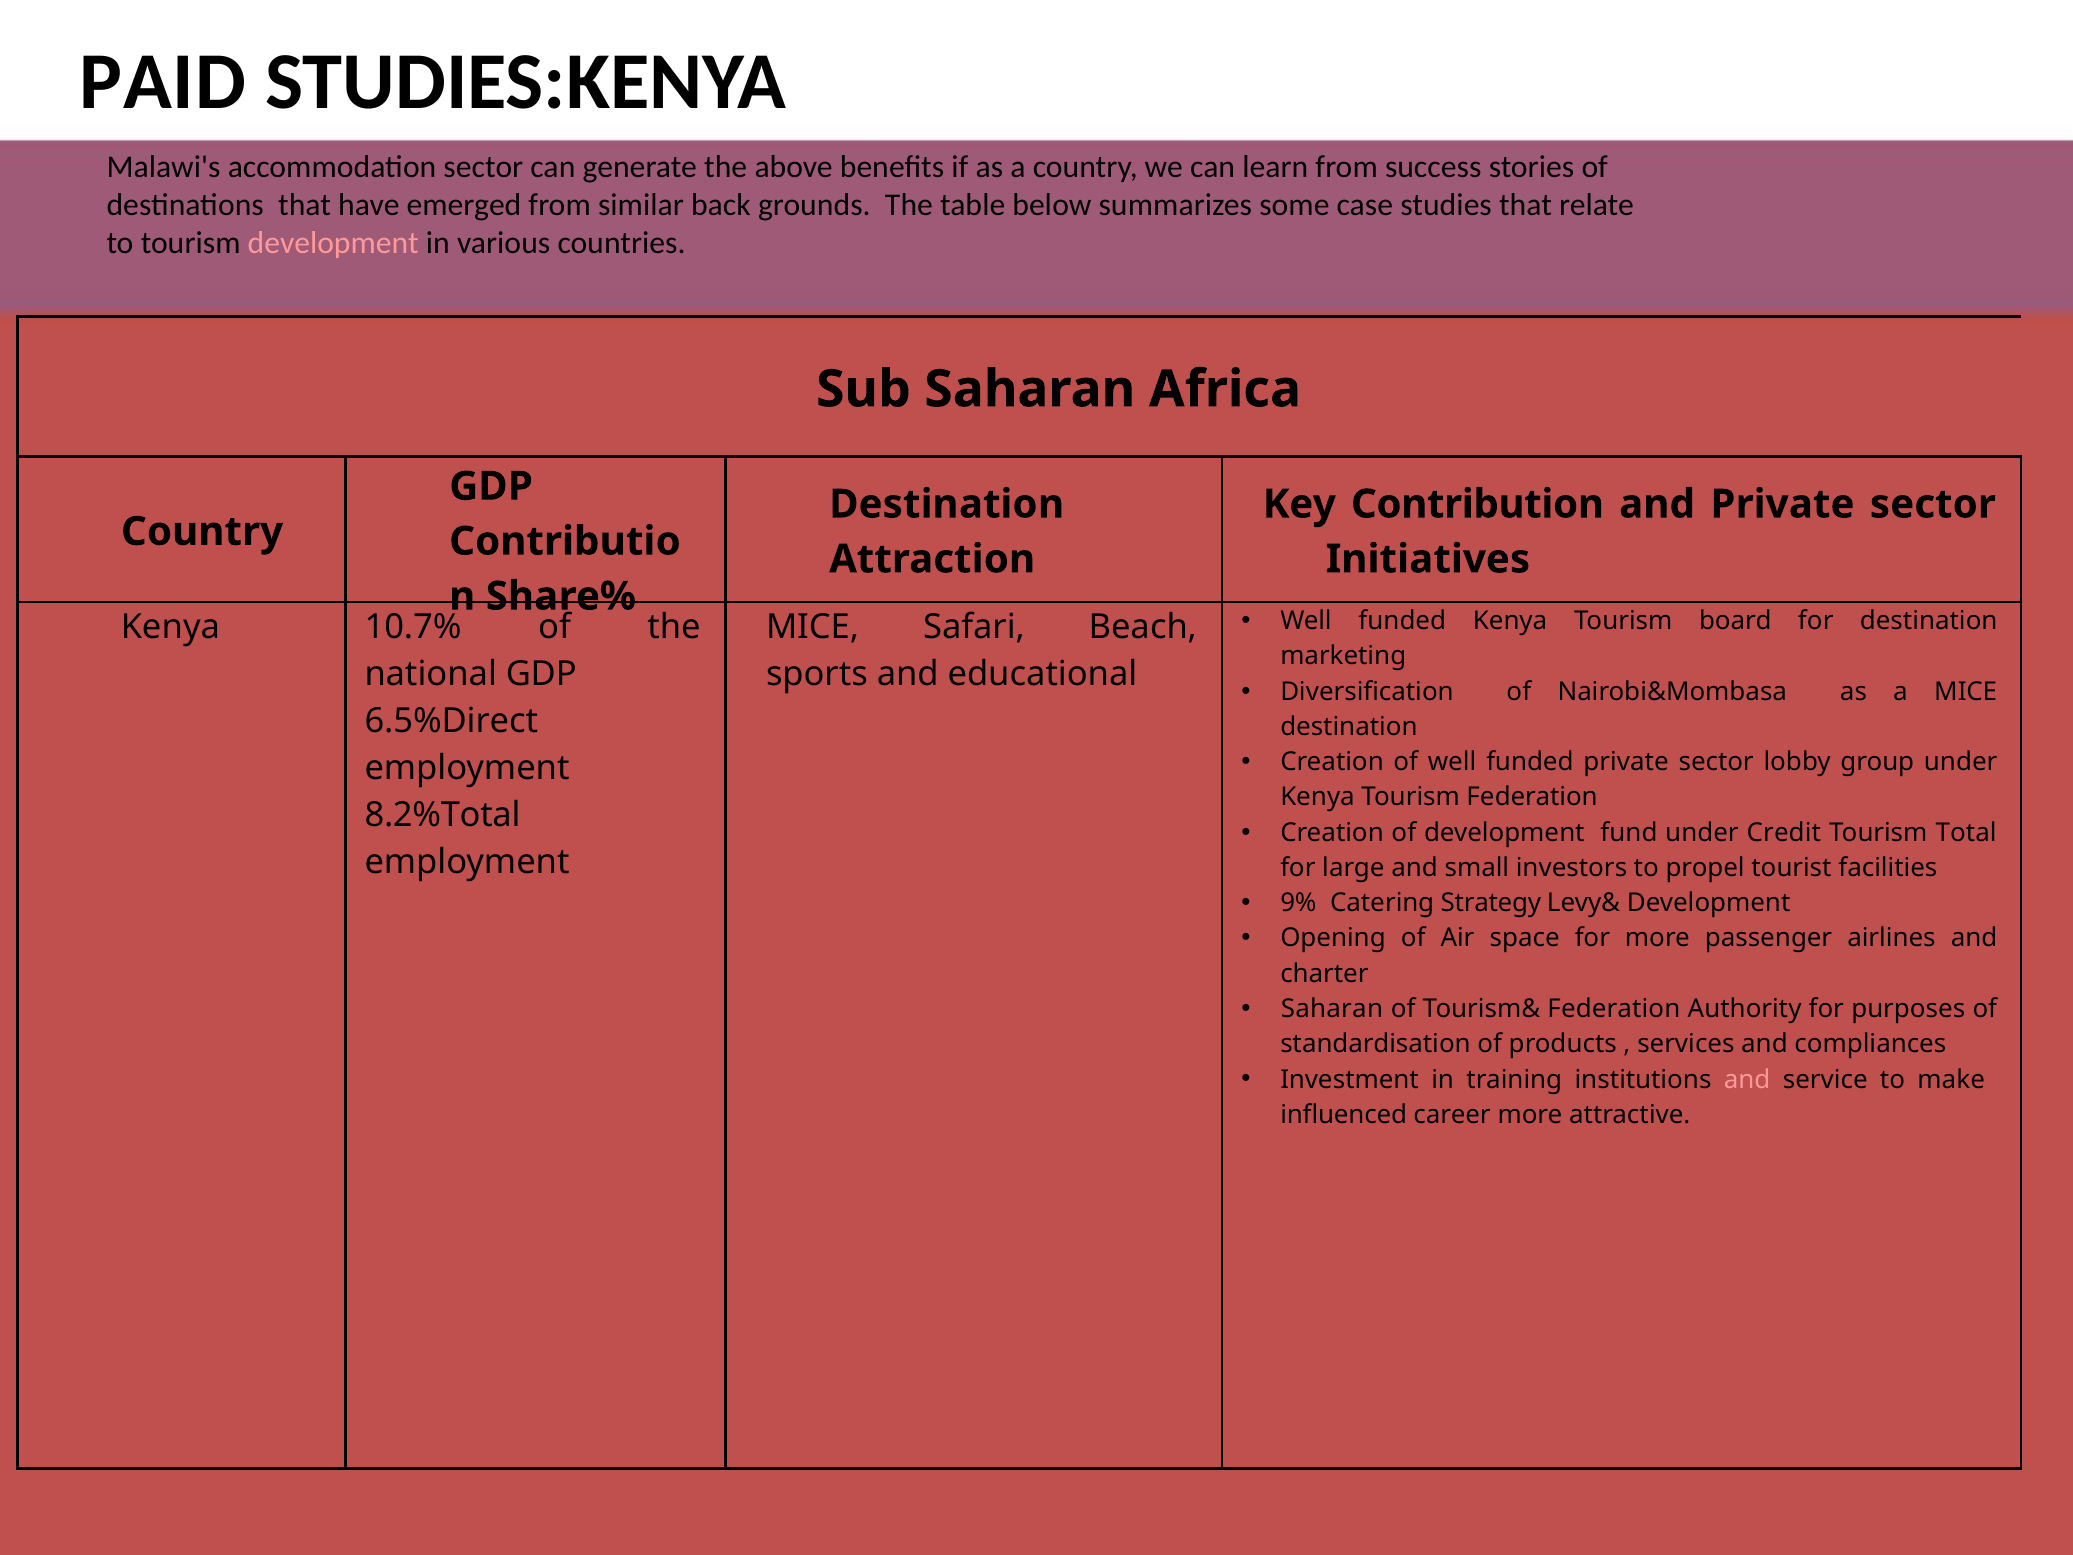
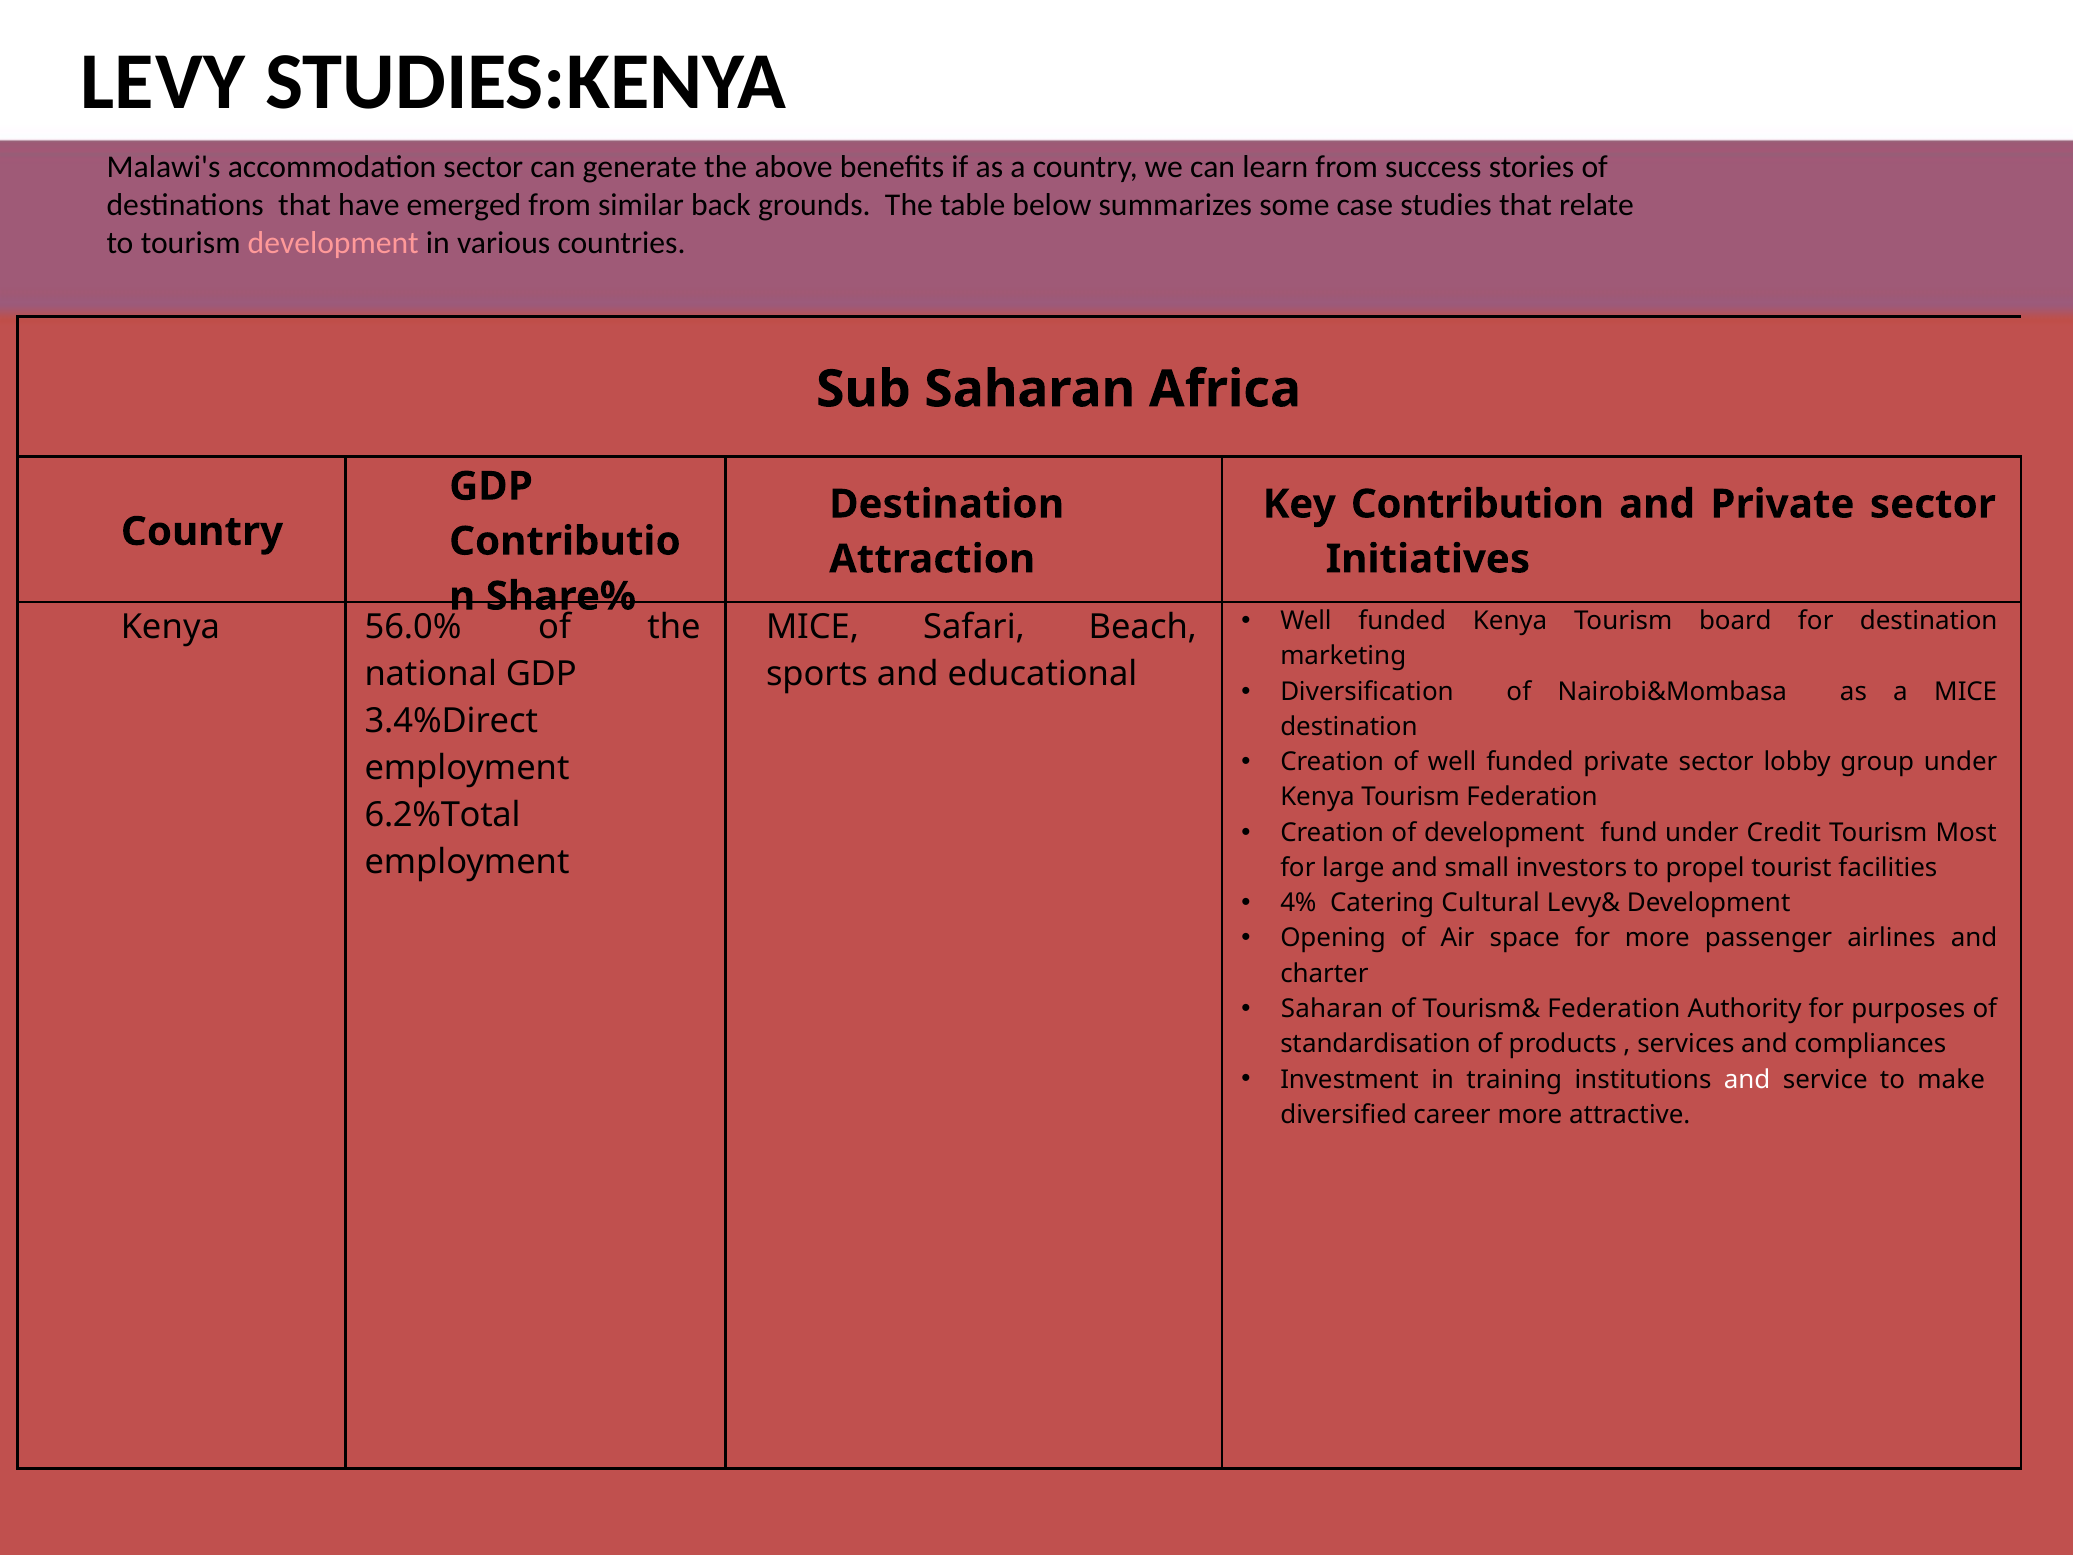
PAID: PAID -> LEVY
10.7%: 10.7% -> 56.0%
6.5%Direct: 6.5%Direct -> 3.4%Direct
8.2%Total: 8.2%Total -> 6.2%Total
Total: Total -> Most
9%: 9% -> 4%
Strategy: Strategy -> Cultural
and at (1747, 1079) colour: pink -> white
influenced: influenced -> diversified
